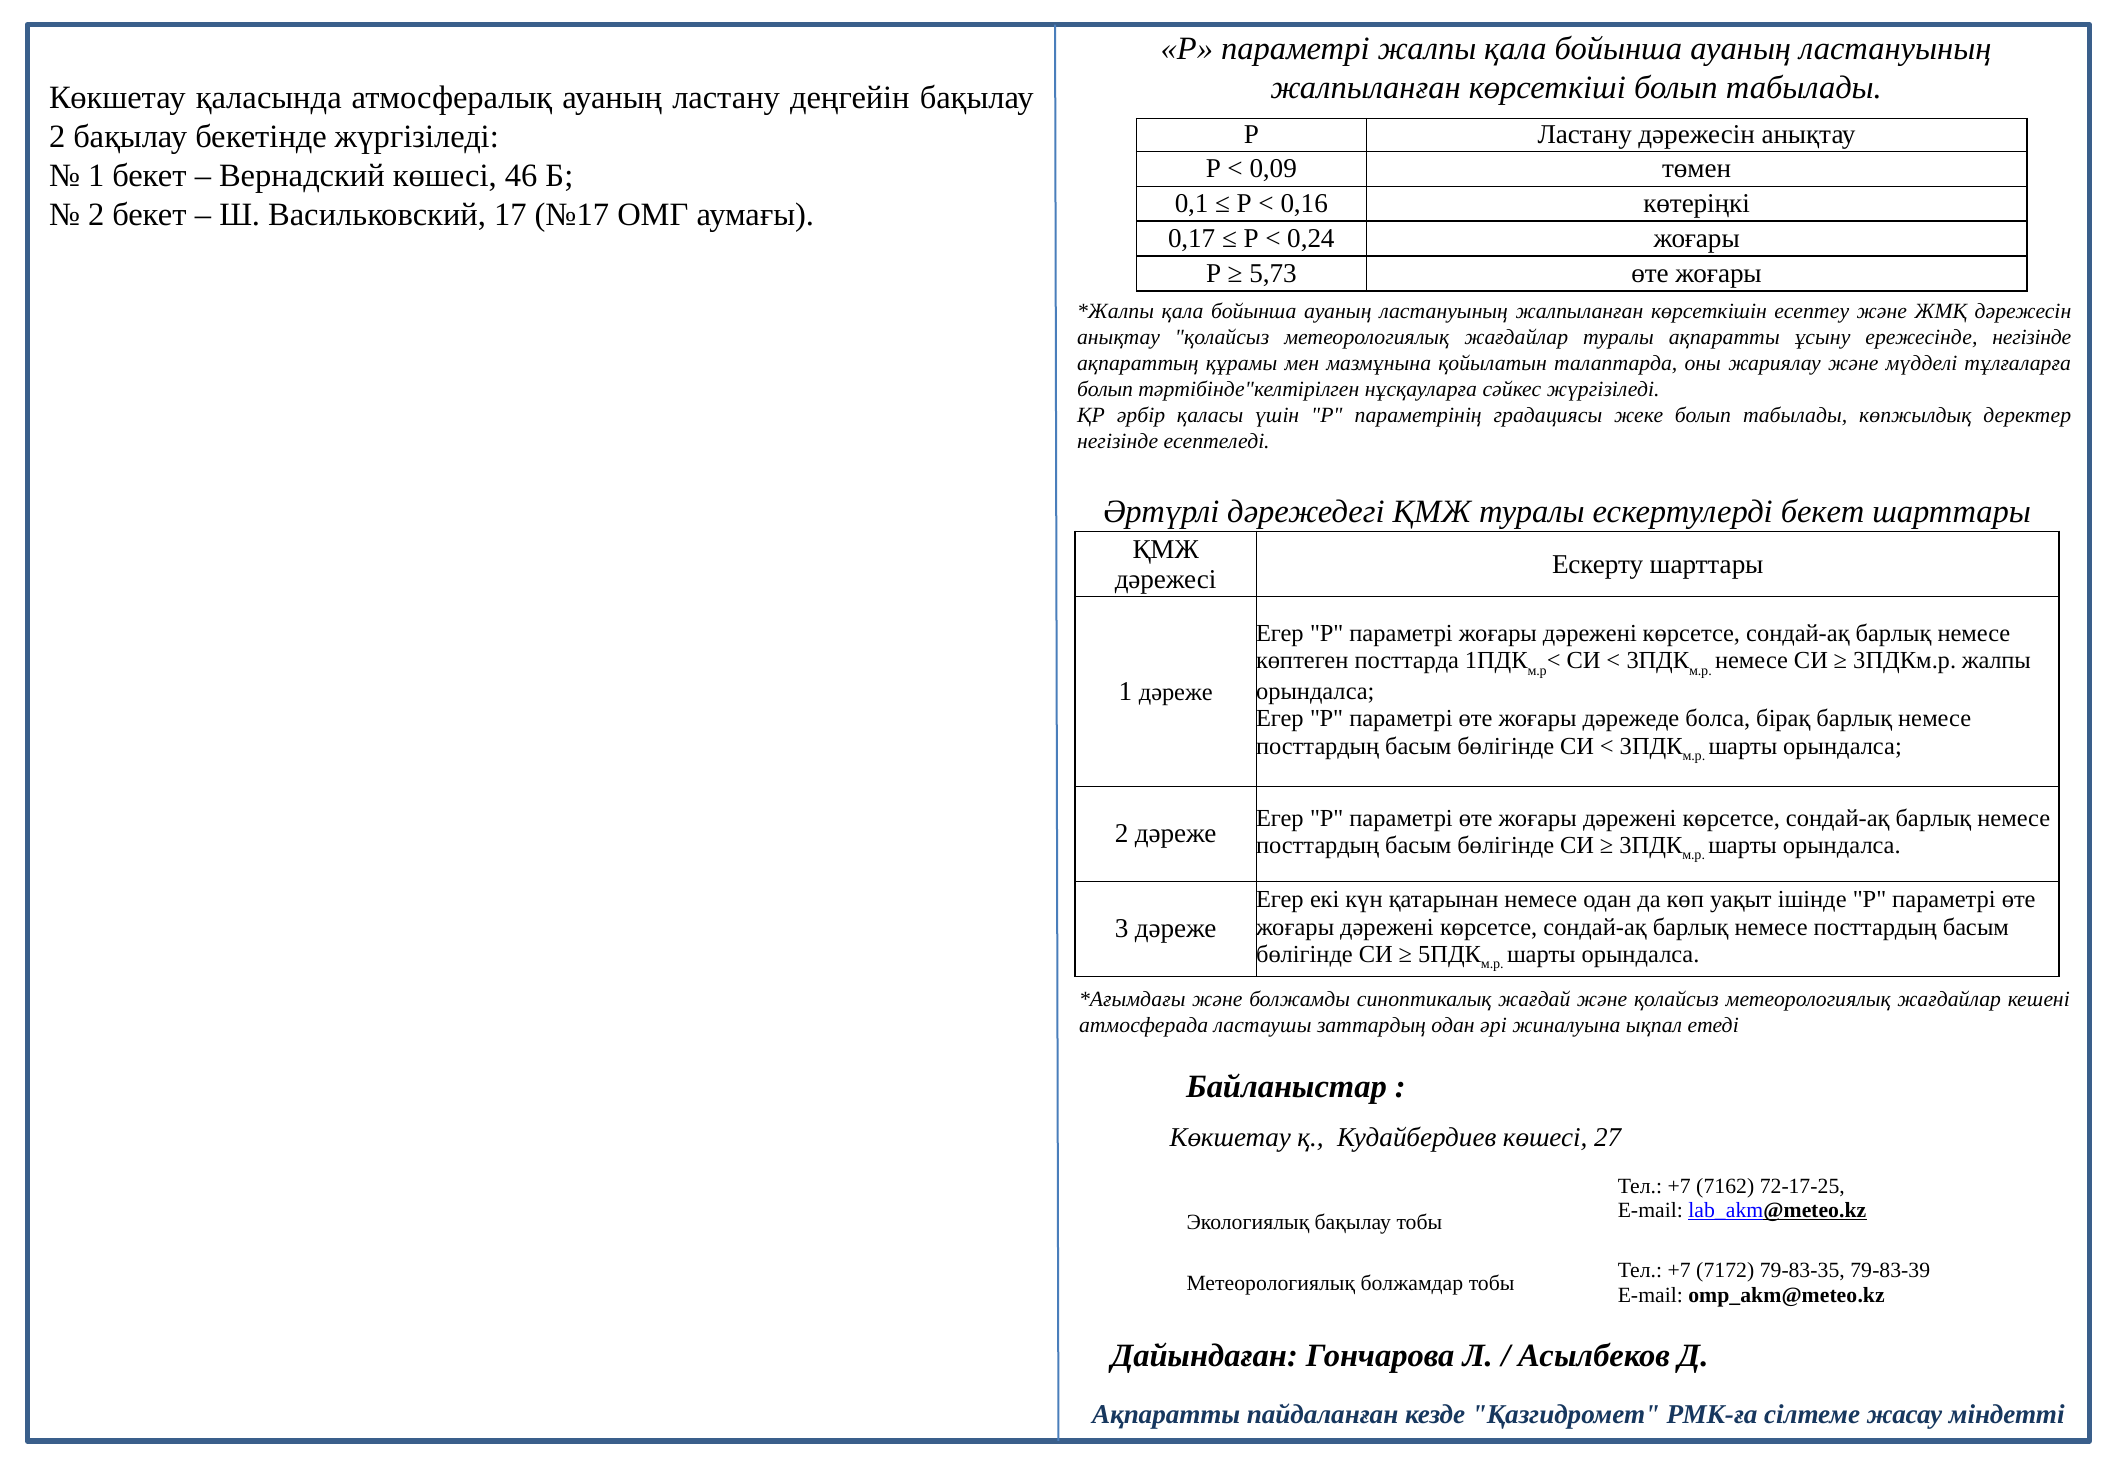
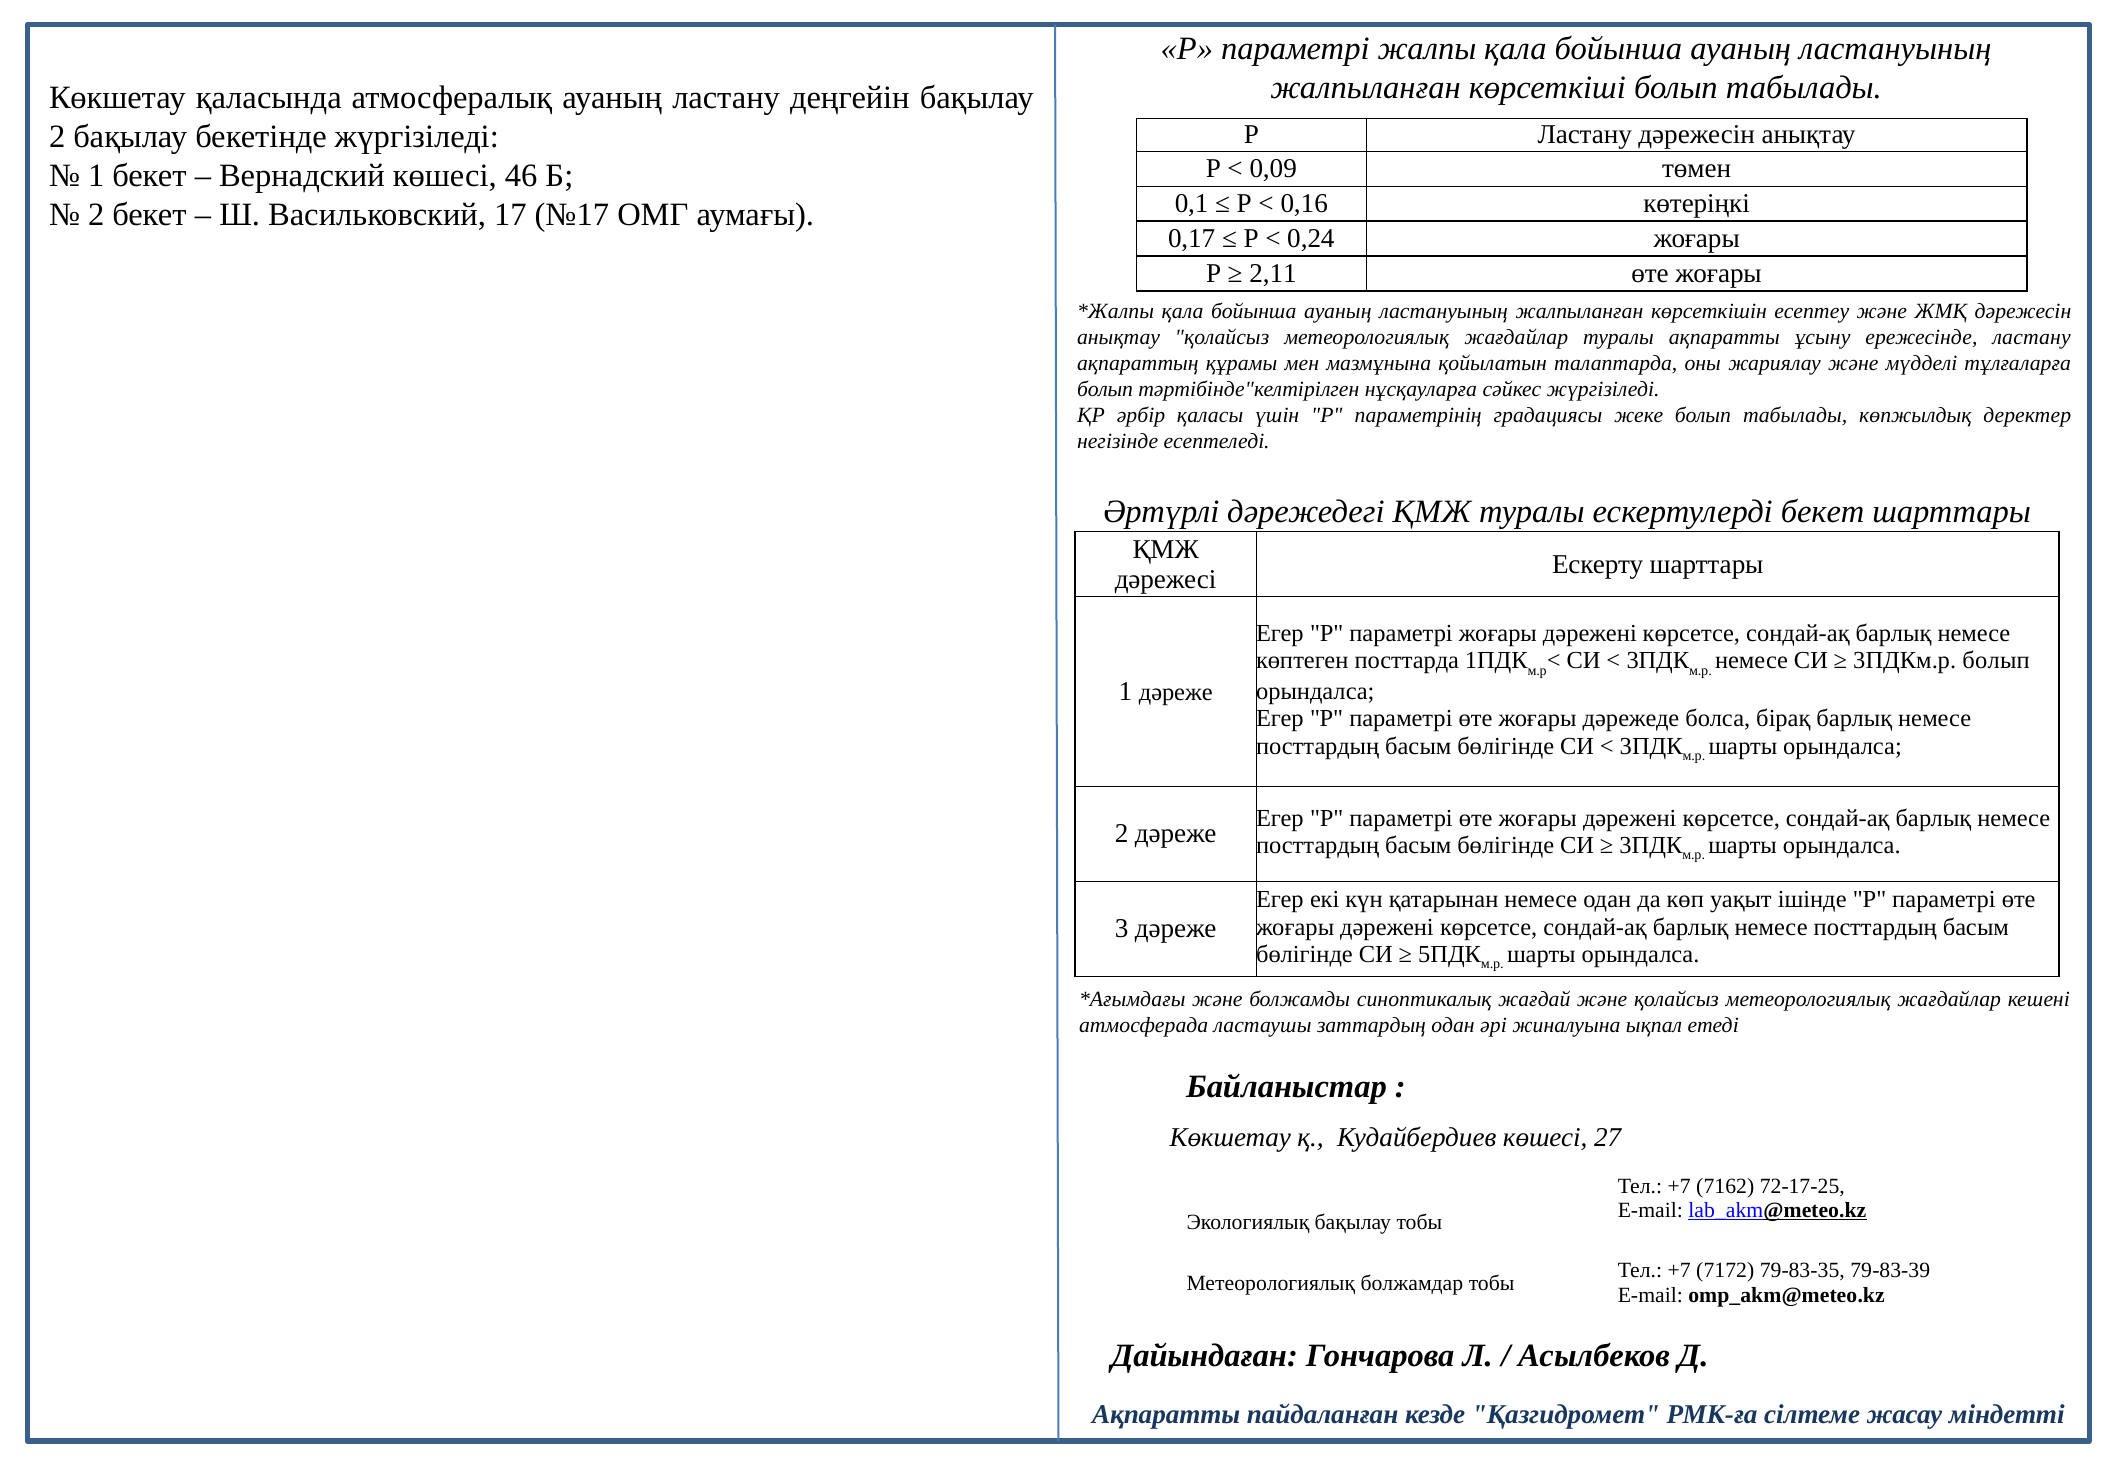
5,73: 5,73 -> 2,11
ережесінде негізінде: негізінде -> ластану
3ПДКм.р жалпы: жалпы -> болып
